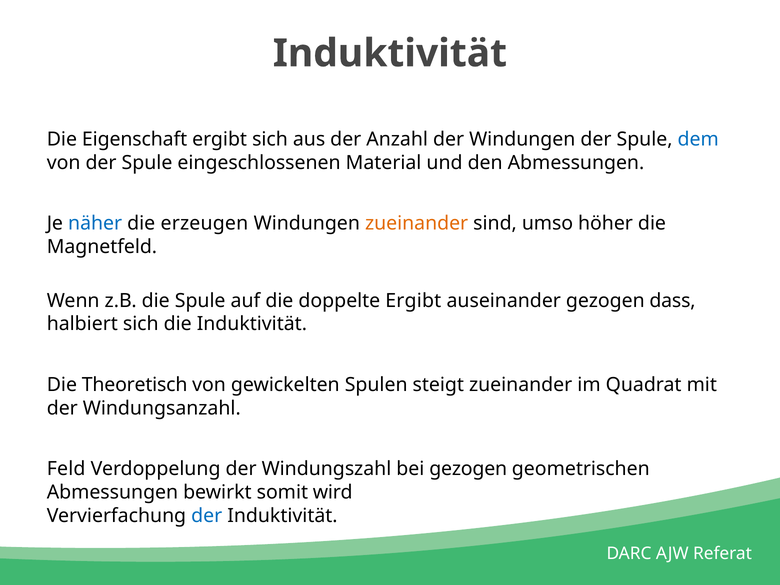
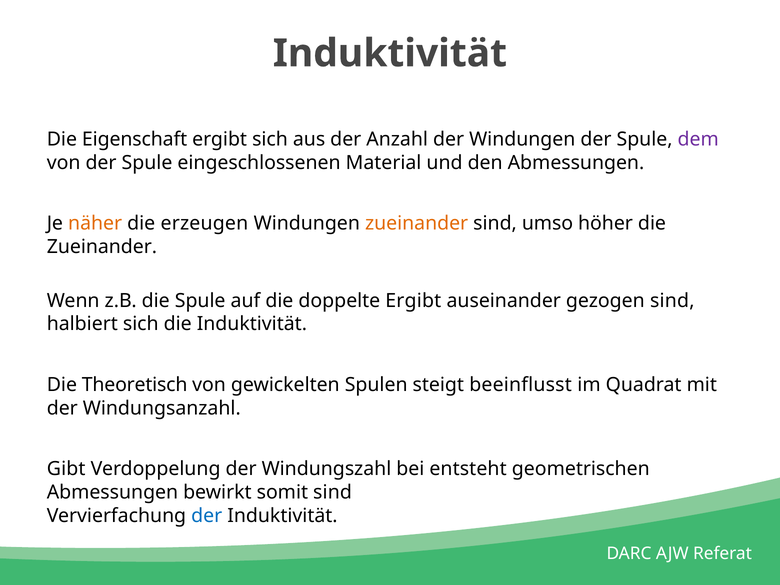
dem colour: blue -> purple
näher colour: blue -> orange
Magnetfeld at (102, 247): Magnetfeld -> Zueinander
gezogen dass: dass -> sind
steigt zueinander: zueinander -> beeinflusst
Feld: Feld -> Gibt
bei gezogen: gezogen -> entsteht
somit wird: wird -> sind
